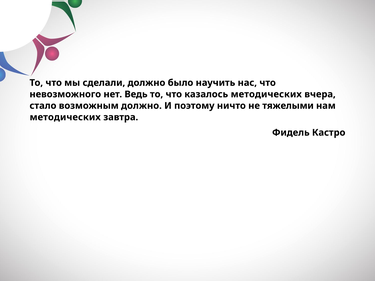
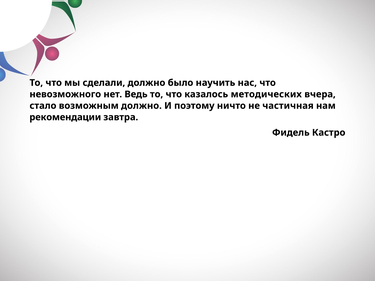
тяжелыми: тяжелыми -> частичная
методических at (65, 117): методических -> рекомендации
